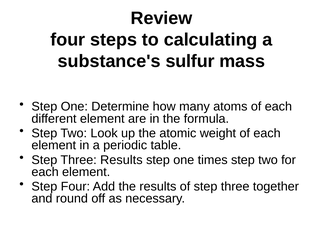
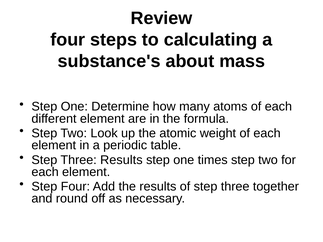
sulfur: sulfur -> about
